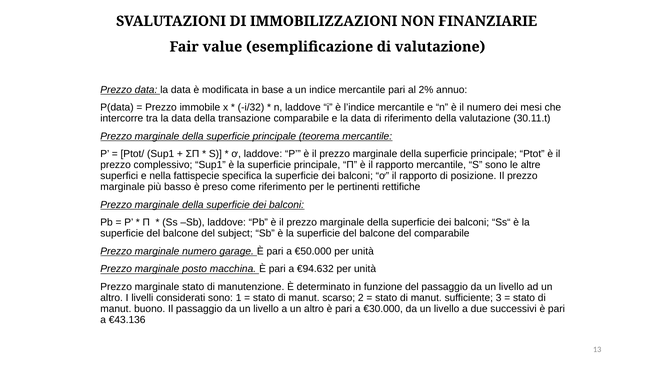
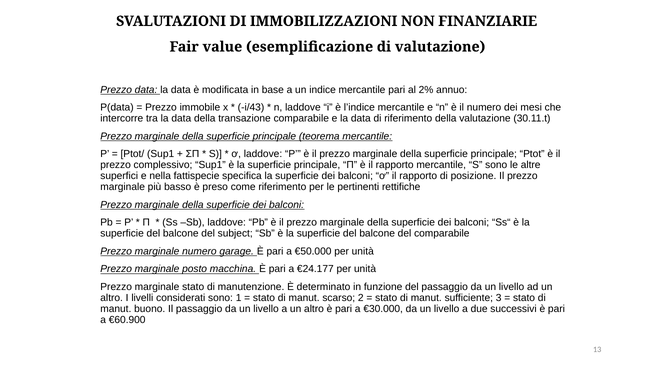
i/32: i/32 -> i/43
€94.632: €94.632 -> €24.177
€43.136: €43.136 -> €60.900
